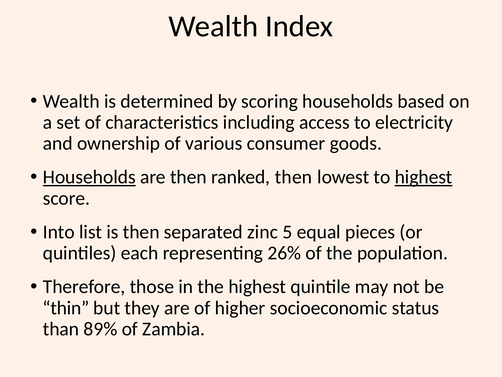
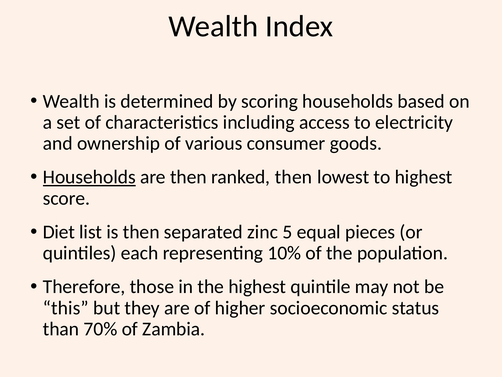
highest at (424, 177) underline: present -> none
Into: Into -> Diet
26%: 26% -> 10%
thin: thin -> this
89%: 89% -> 70%
